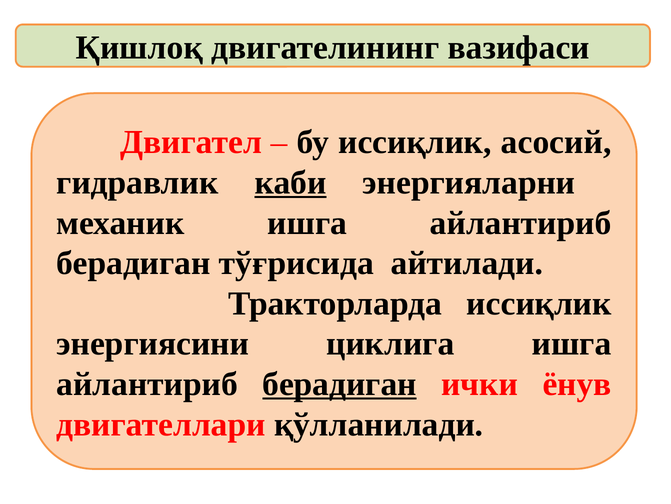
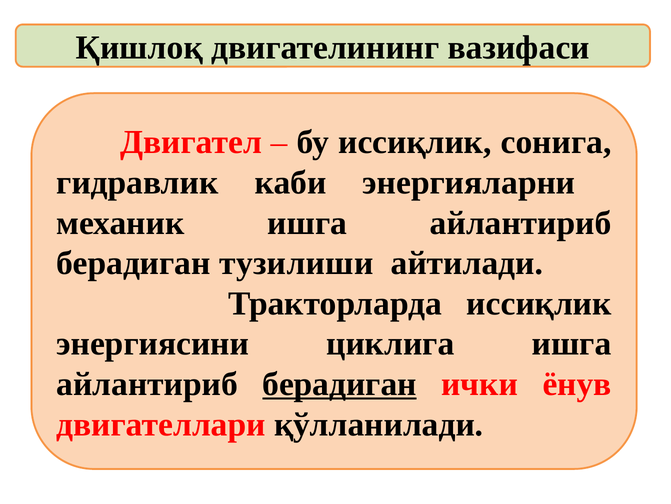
асосий: асосий -> сонига
каби underline: present -> none
тўғрисида: тўғрисида -> тузилиши
